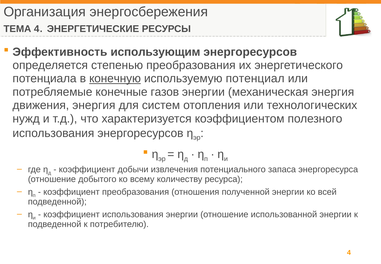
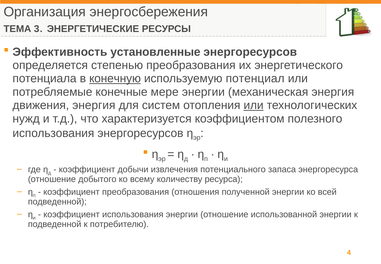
ТЕМА 4: 4 -> 3
использующим: использующим -> установленные
газов: газов -> мере
или at (254, 105) underline: none -> present
